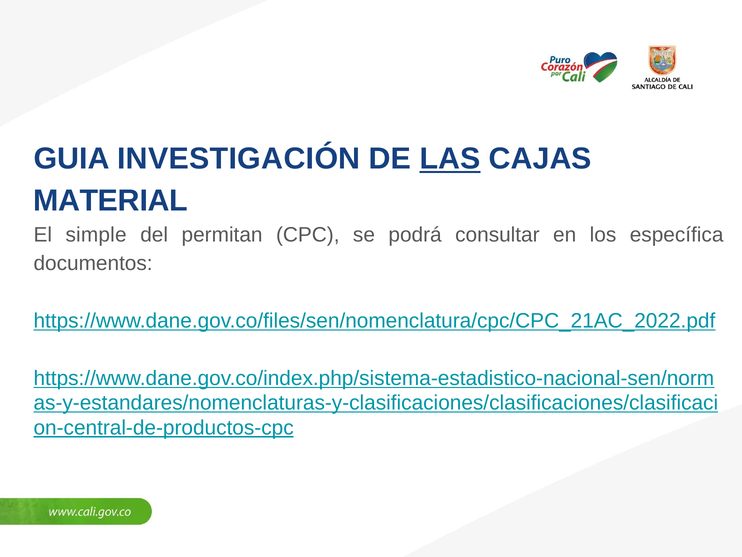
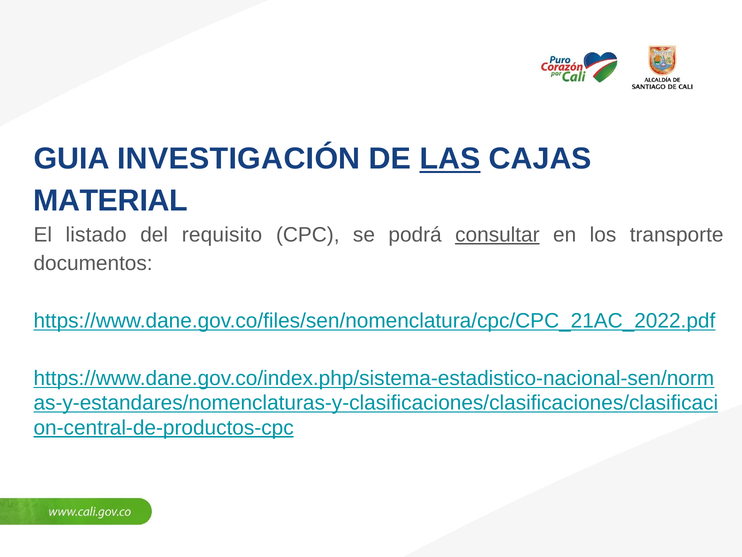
simple: simple -> listado
permitan: permitan -> requisito
consultar underline: none -> present
específica: específica -> transporte
